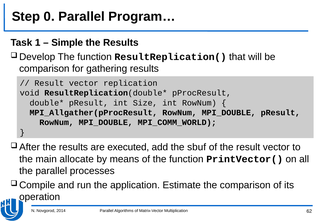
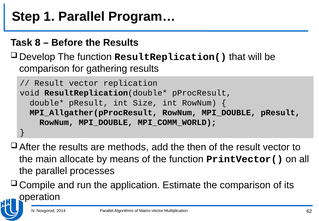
0: 0 -> 1
1: 1 -> 8
Simple: Simple -> Before
executed: executed -> methods
sbuf: sbuf -> then
